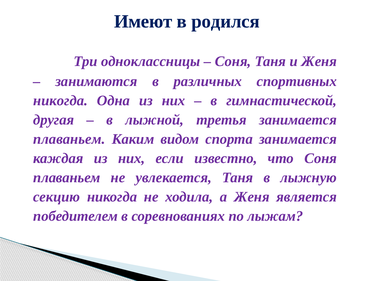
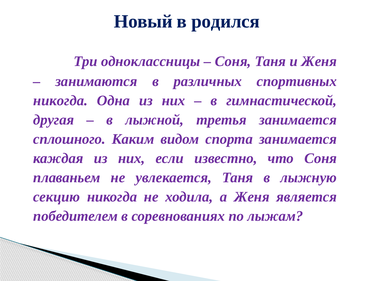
Имеют: Имеют -> Новый
плаваньем at (69, 139): плаваньем -> сплошного
